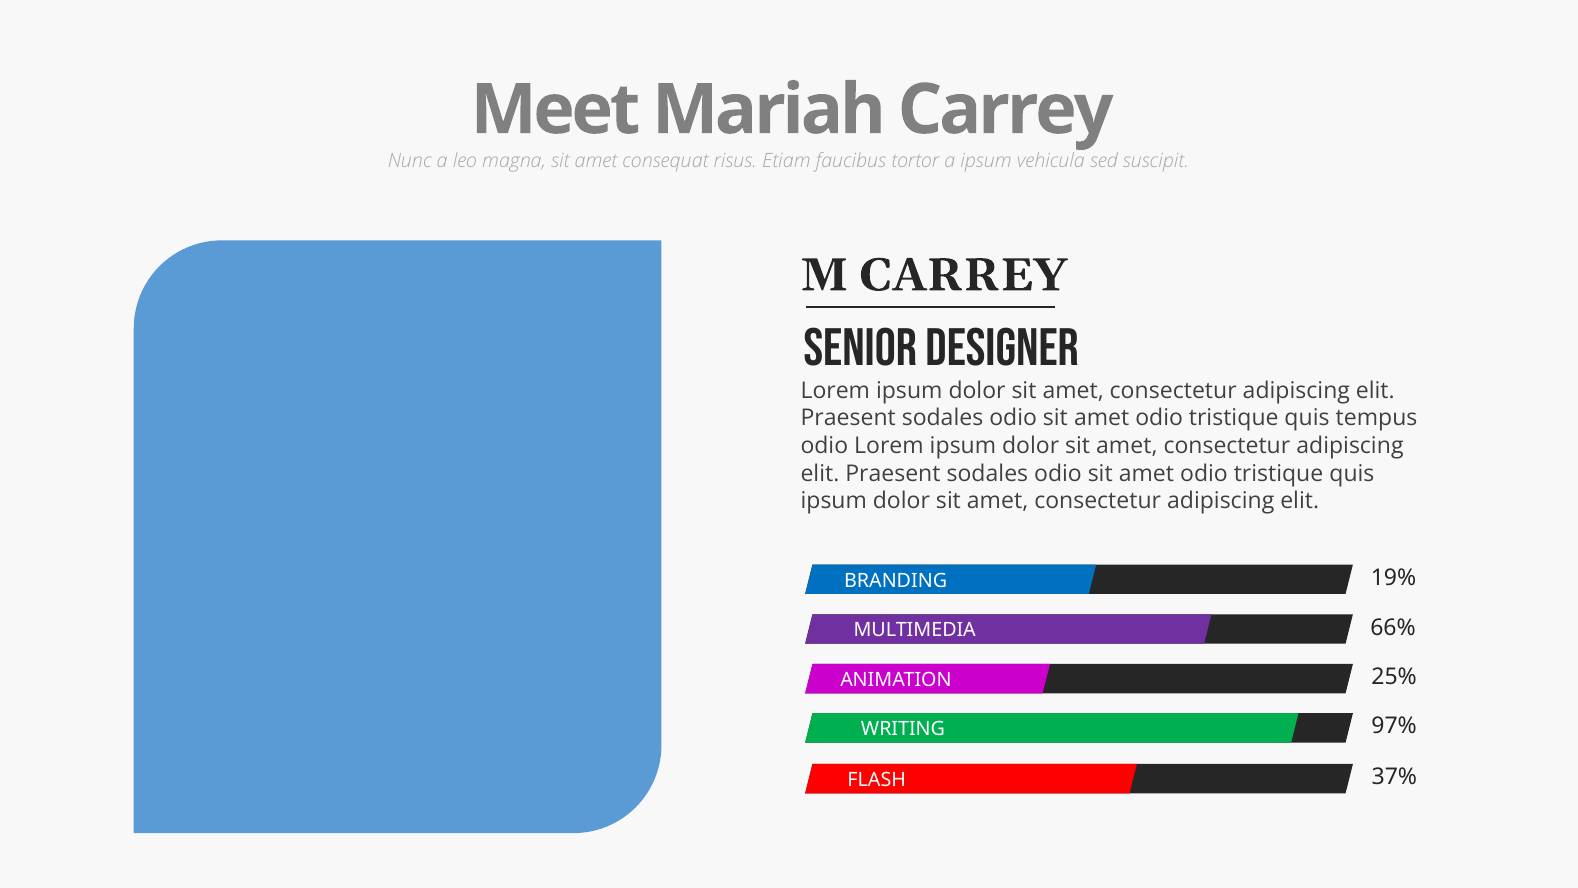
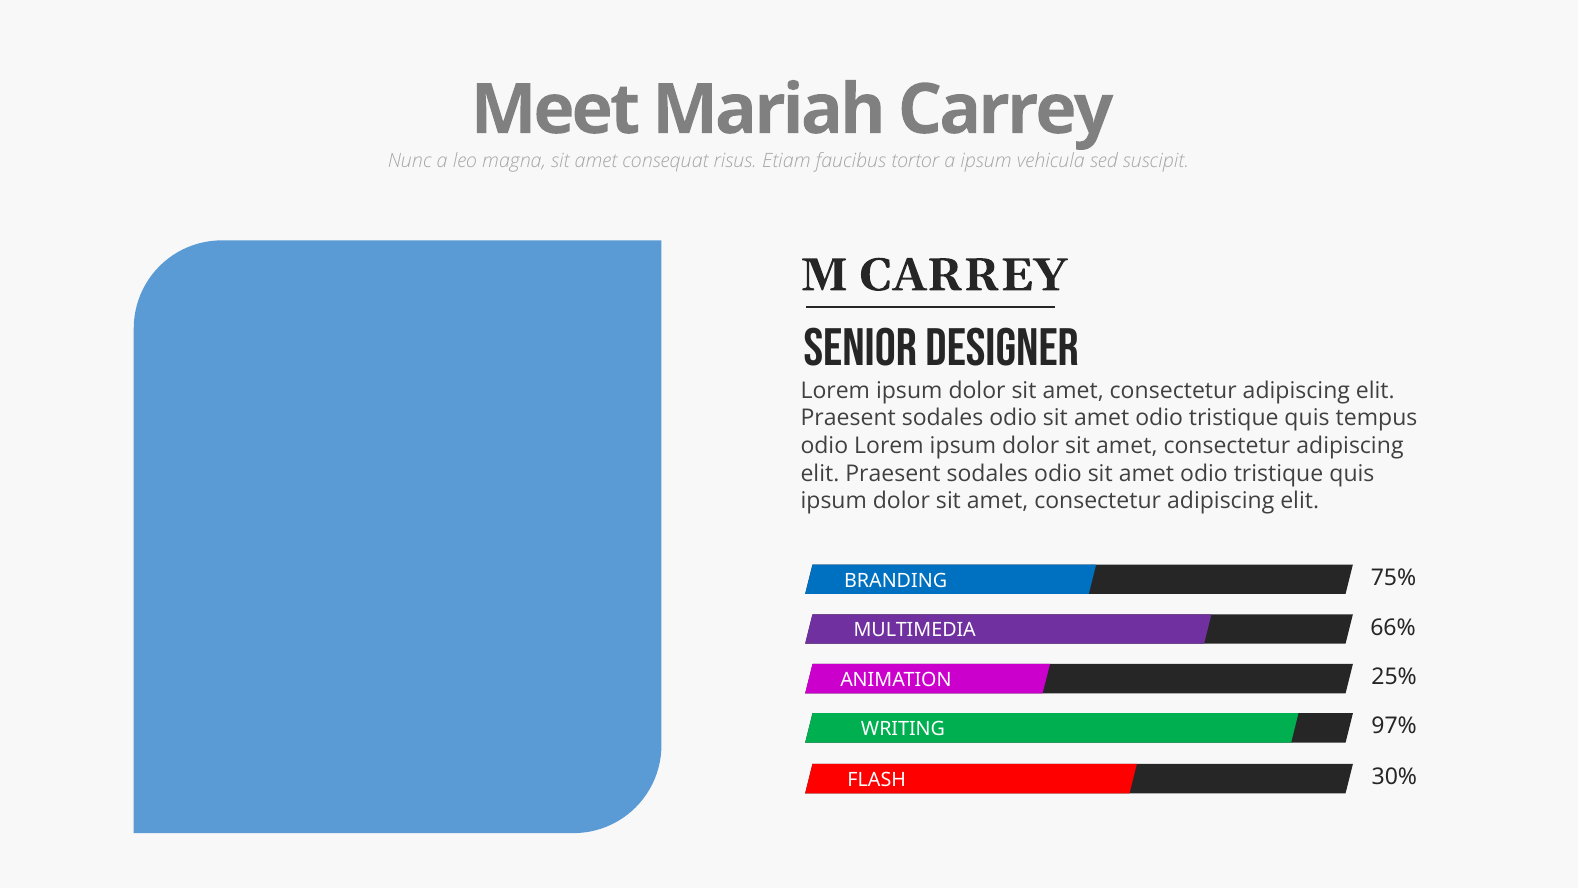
19%: 19% -> 75%
37%: 37% -> 30%
